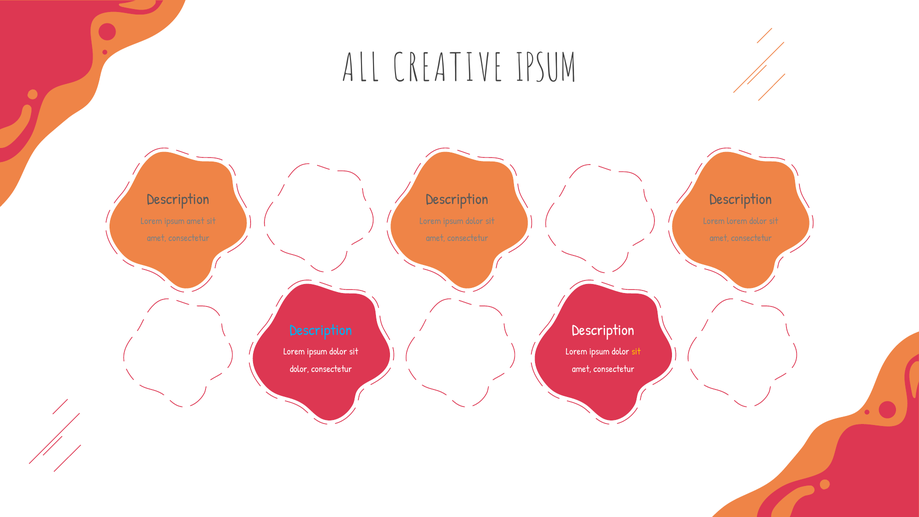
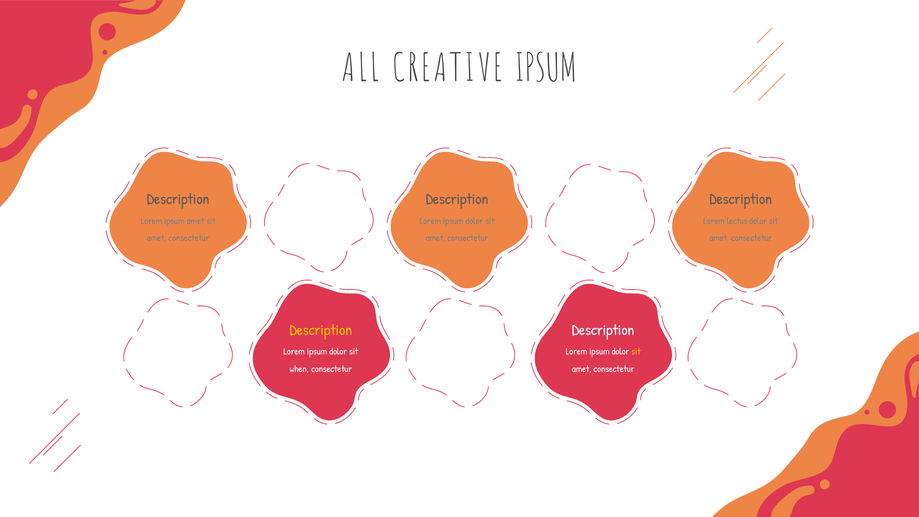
Lorem lorem: lorem -> lectus
Description at (321, 330) colour: light blue -> yellow
dolor at (299, 369): dolor -> when
